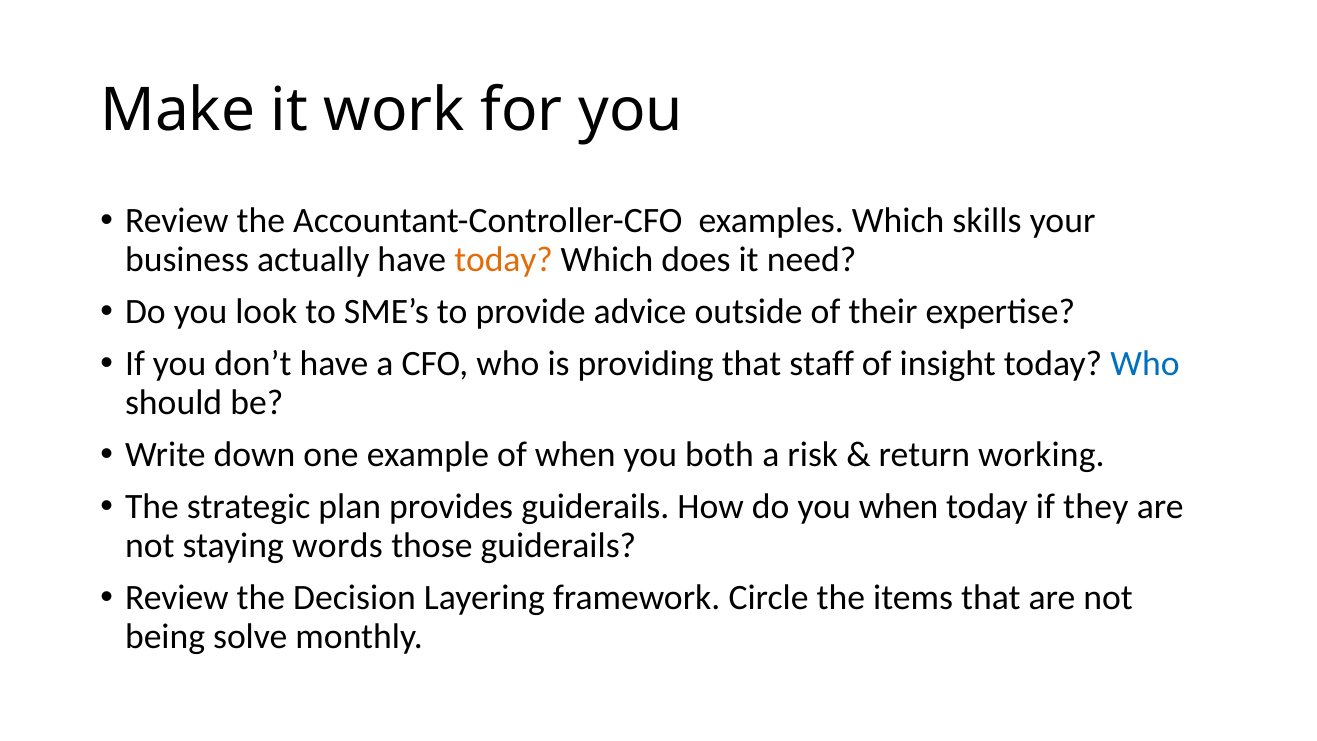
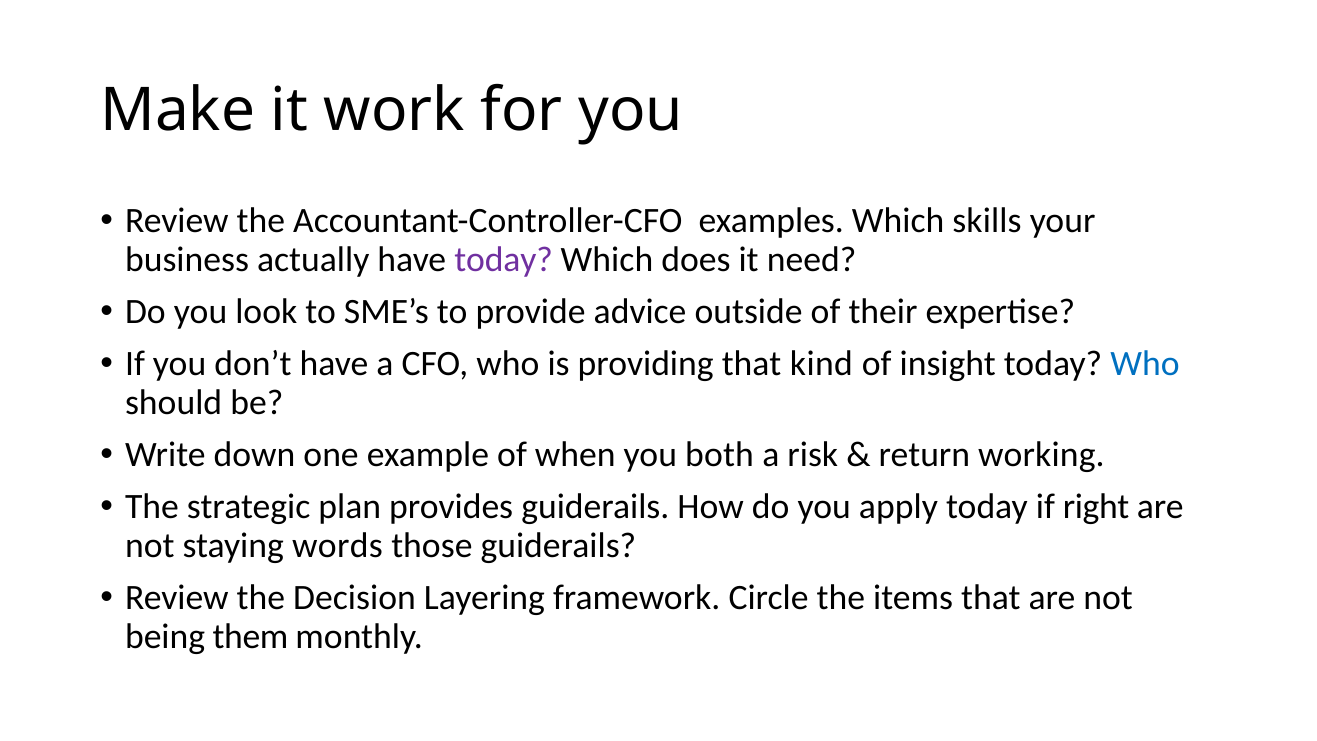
today at (504, 260) colour: orange -> purple
staff: staff -> kind
you when: when -> apply
they: they -> right
solve: solve -> them
